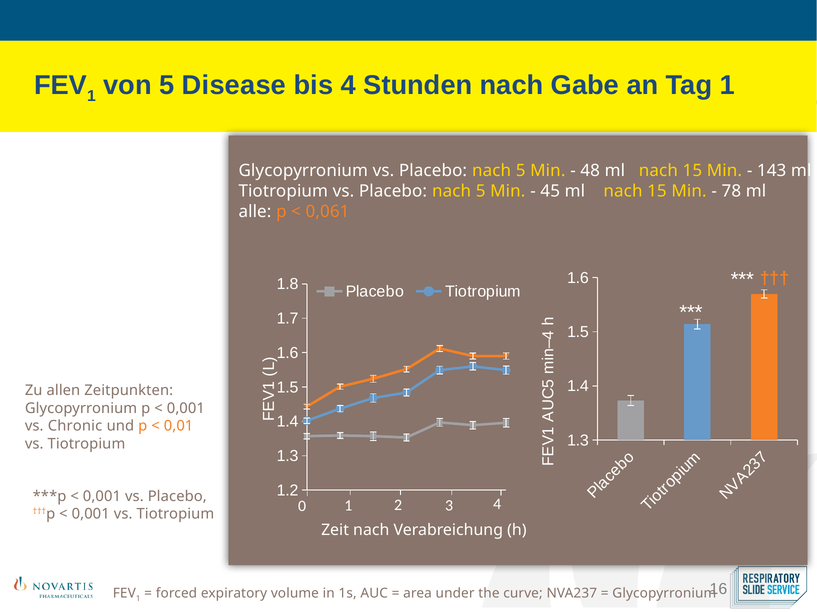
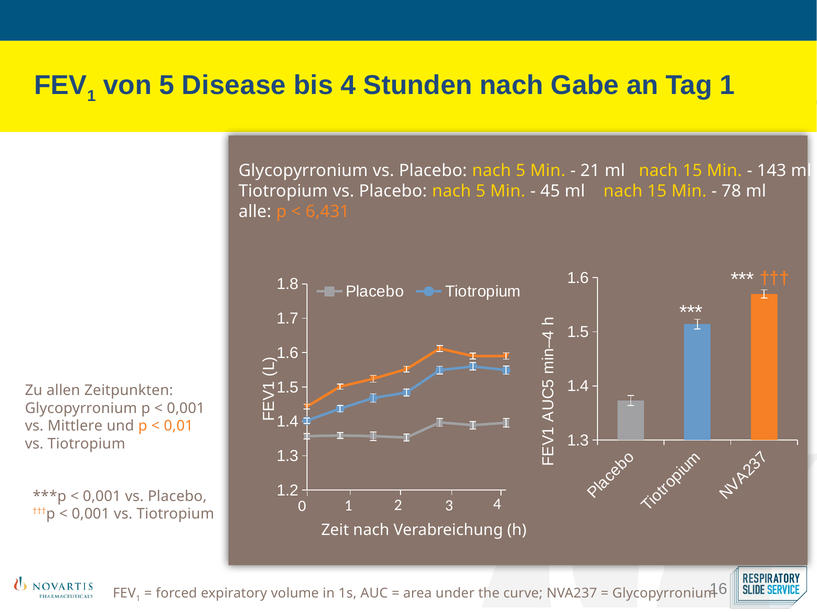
48: 48 -> 21
0,061: 0,061 -> 6,431
Chronic: Chronic -> Mittlere
